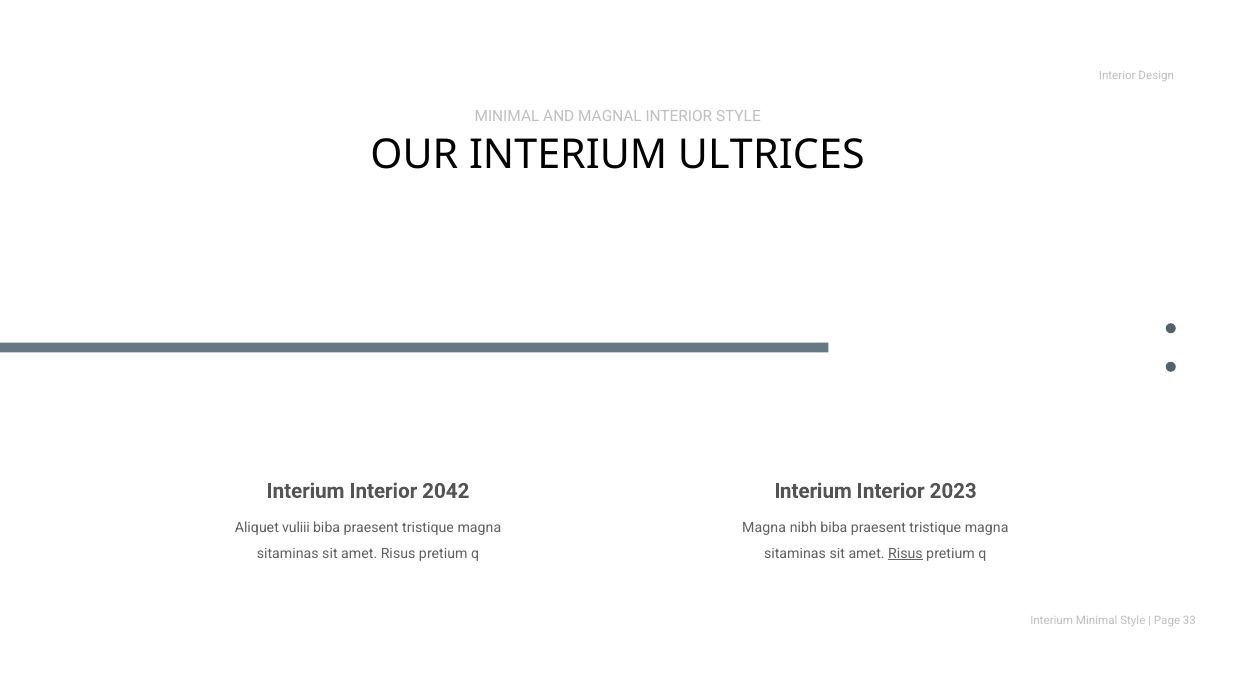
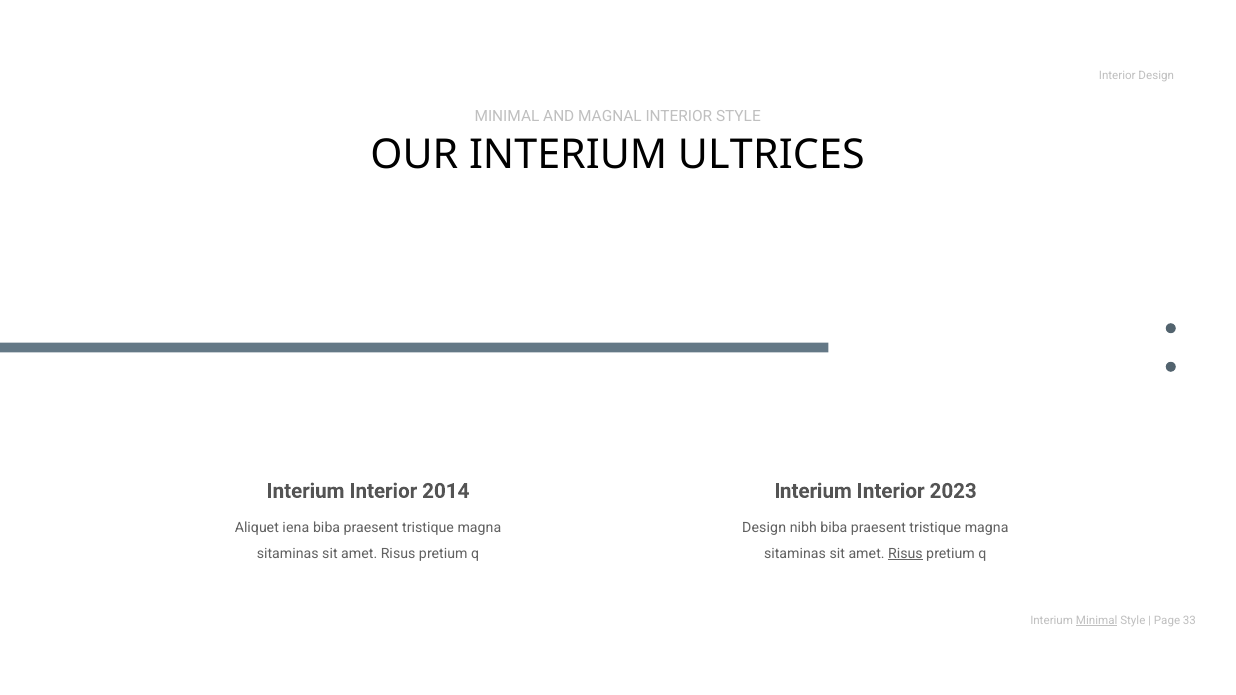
2042: 2042 -> 2014
vuliii: vuliii -> iena
Magna at (764, 528): Magna -> Design
Minimal at (1097, 621) underline: none -> present
